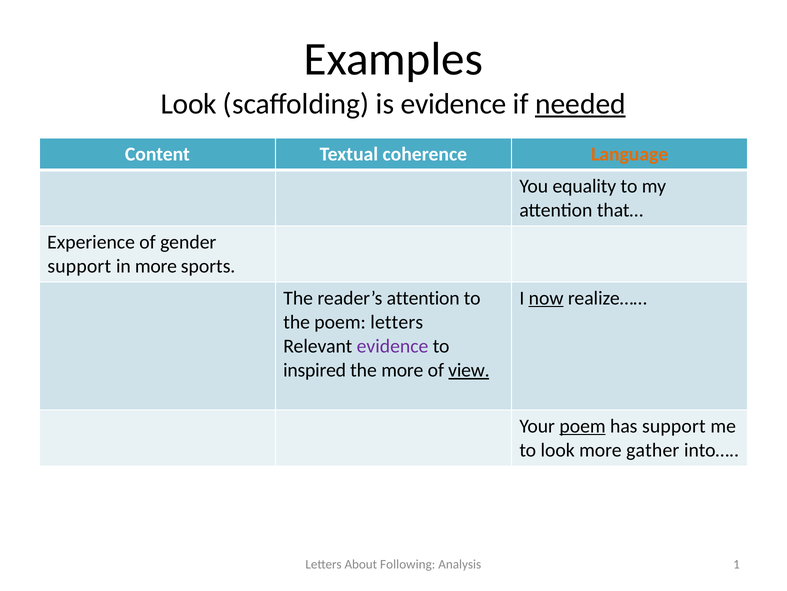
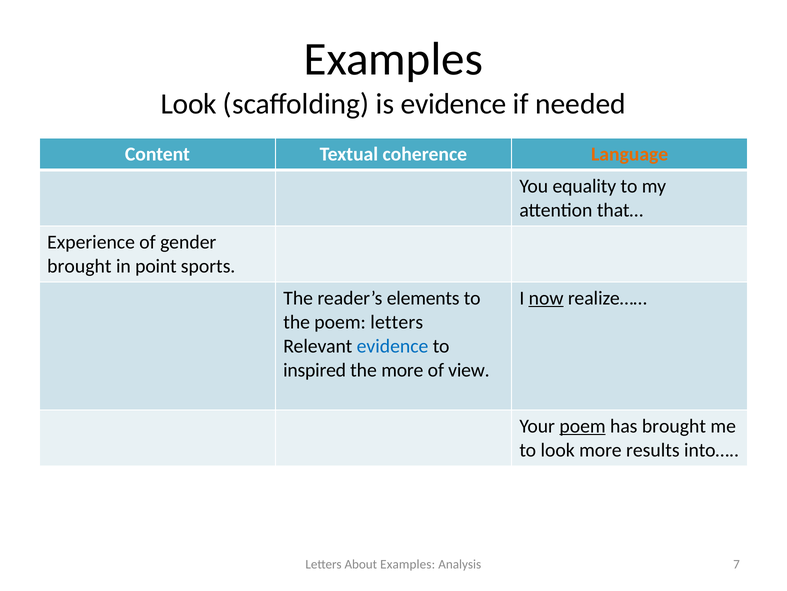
needed underline: present -> none
support at (79, 266): support -> brought
in more: more -> point
reader’s attention: attention -> elements
evidence at (393, 346) colour: purple -> blue
view underline: present -> none
has support: support -> brought
gather: gather -> results
About Following: Following -> Examples
1: 1 -> 7
